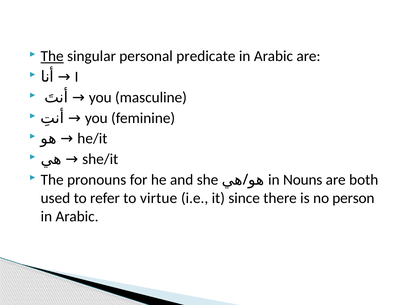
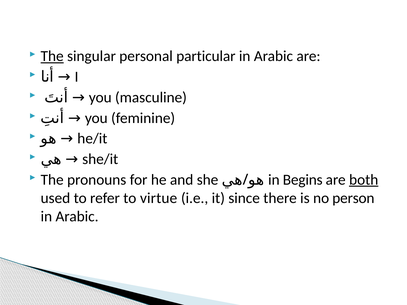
predicate: predicate -> particular
Nouns: Nouns -> Begins
both underline: none -> present
